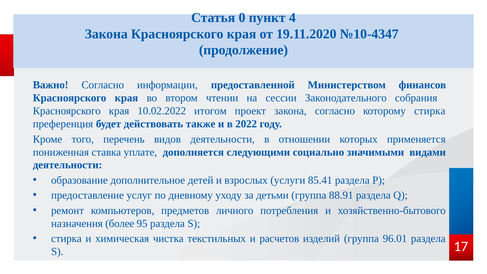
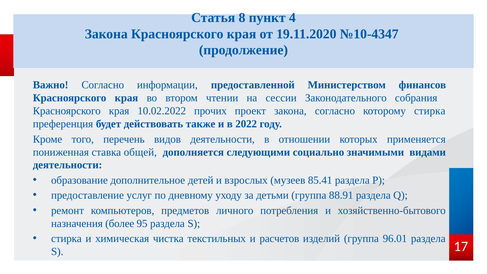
0: 0 -> 8
итогом: итогом -> прочих
уплате: уплате -> общей
услуги: услуги -> музеев
